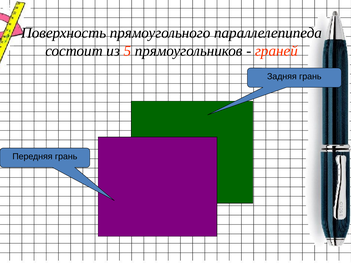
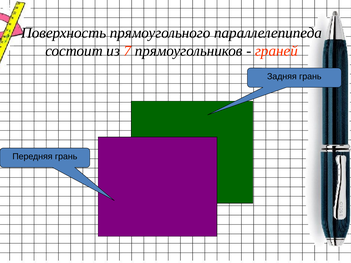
5: 5 -> 7
